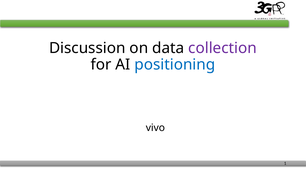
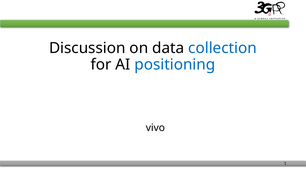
collection colour: purple -> blue
